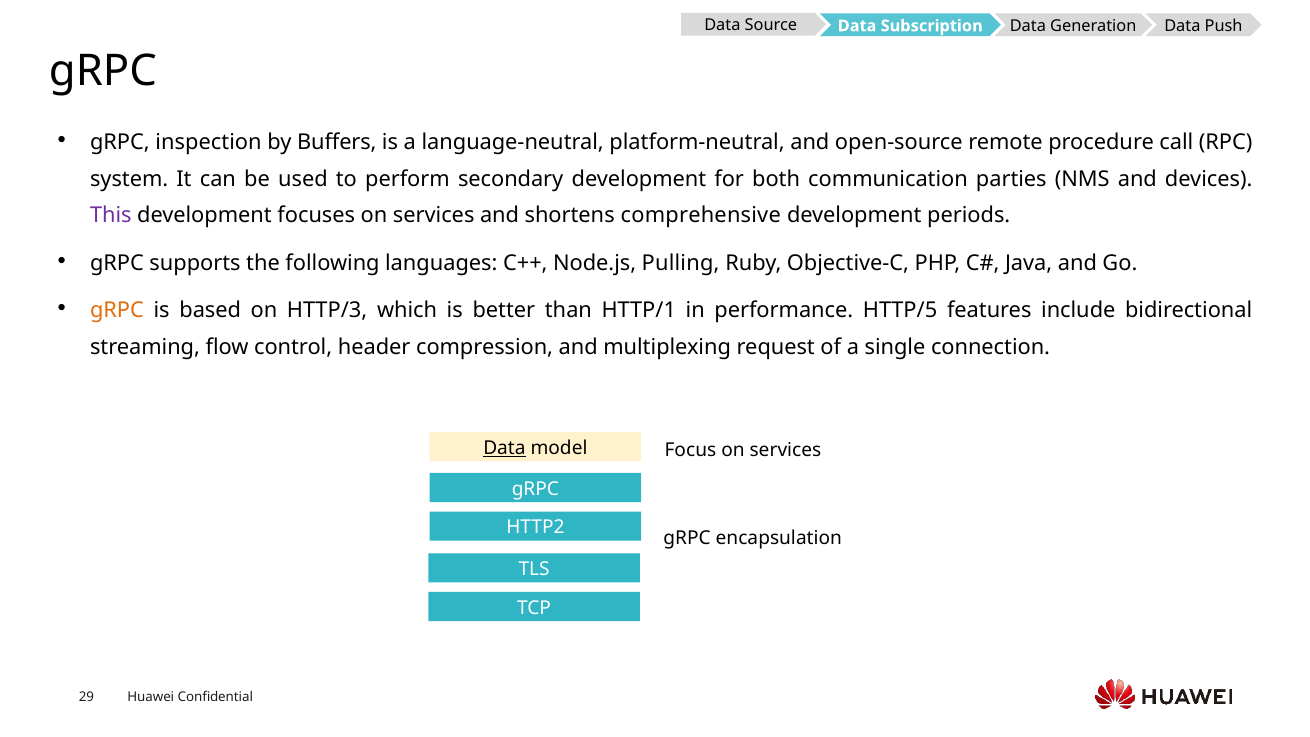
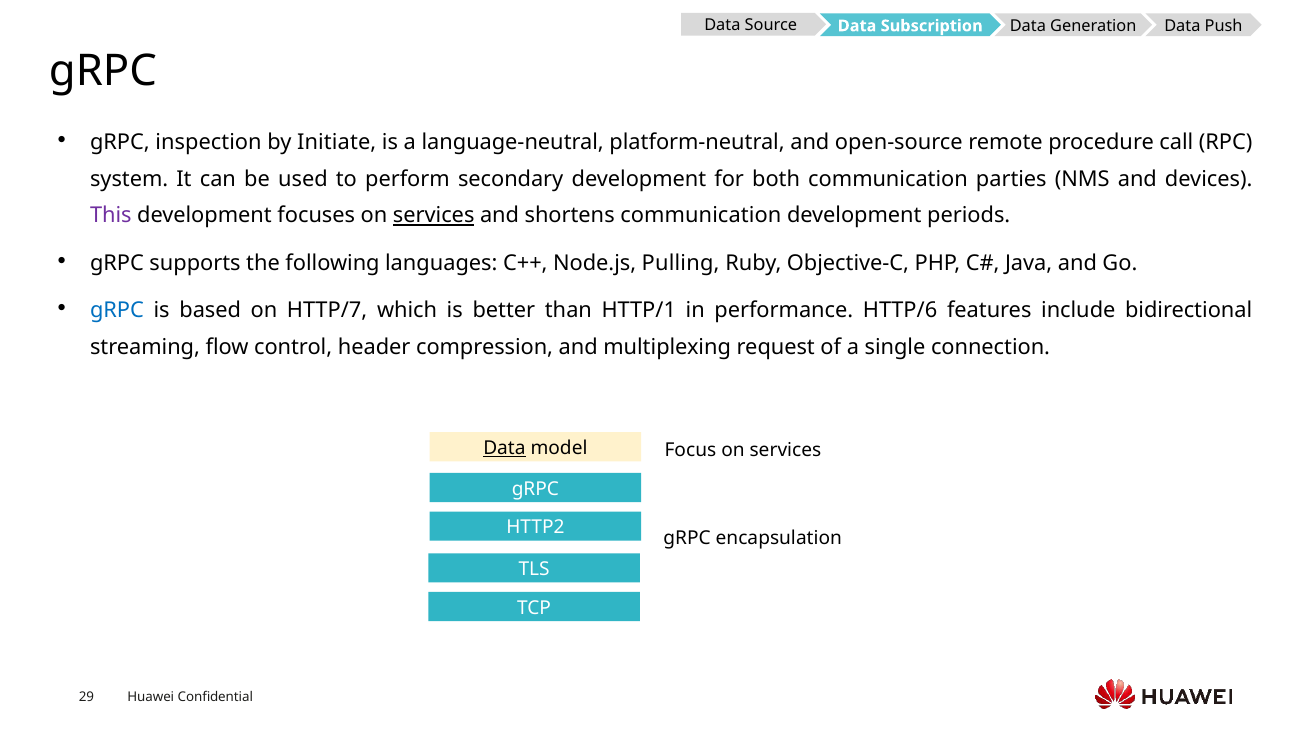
Buffers: Buffers -> Initiate
services at (434, 216) underline: none -> present
shortens comprehensive: comprehensive -> communication
gRPC at (117, 311) colour: orange -> blue
HTTP/3: HTTP/3 -> HTTP/7
HTTP/5: HTTP/5 -> HTTP/6
